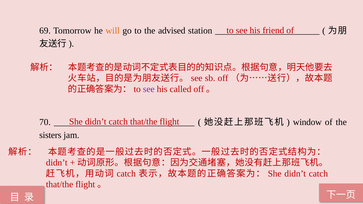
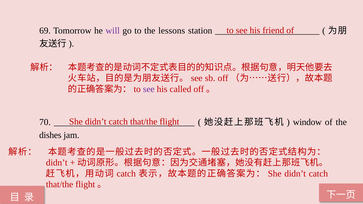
will colour: orange -> purple
advised: advised -> lessons
sisters: sisters -> dishes
